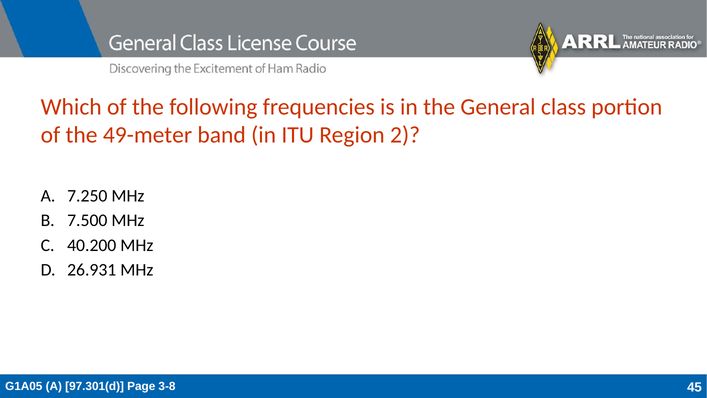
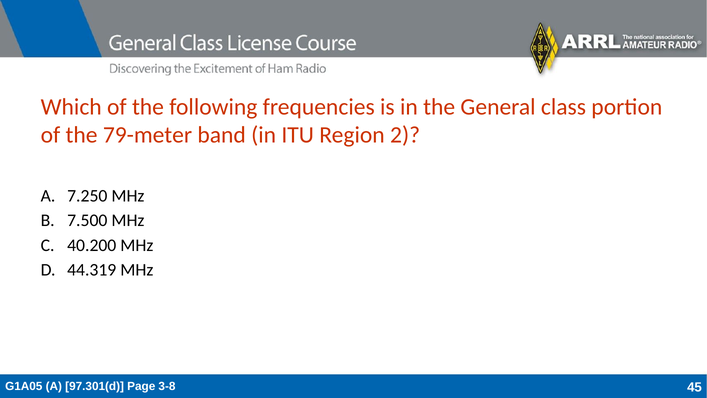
49-meter: 49-meter -> 79-meter
26.931: 26.931 -> 44.319
